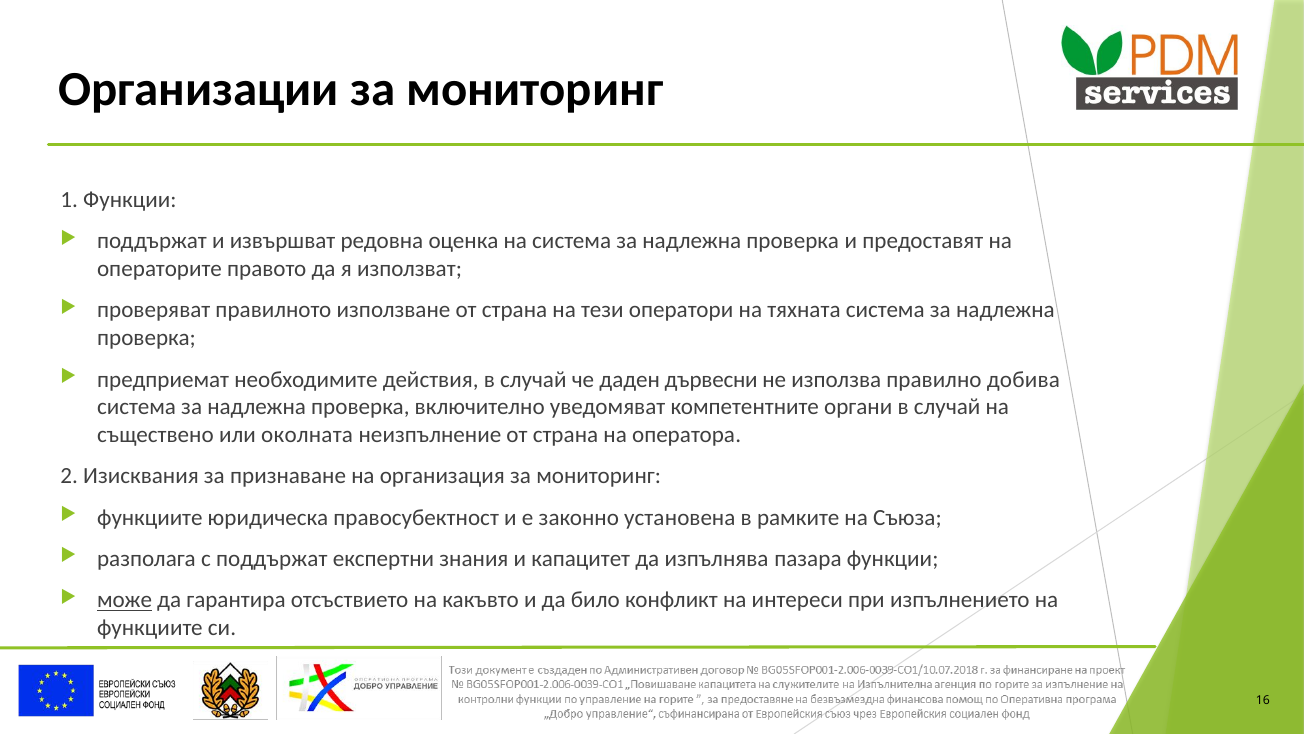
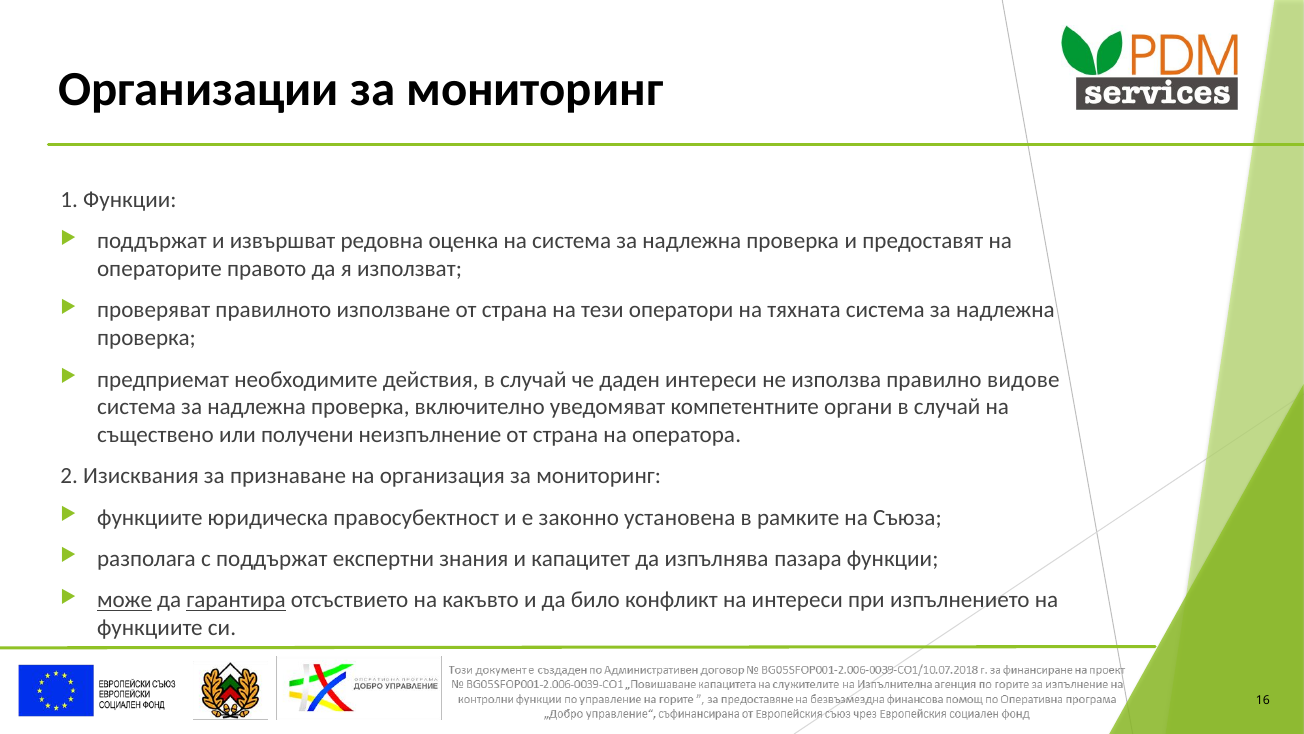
даден дървесни: дървесни -> интереси
добива: добива -> видове
околната: околната -> получени
гарантира underline: none -> present
